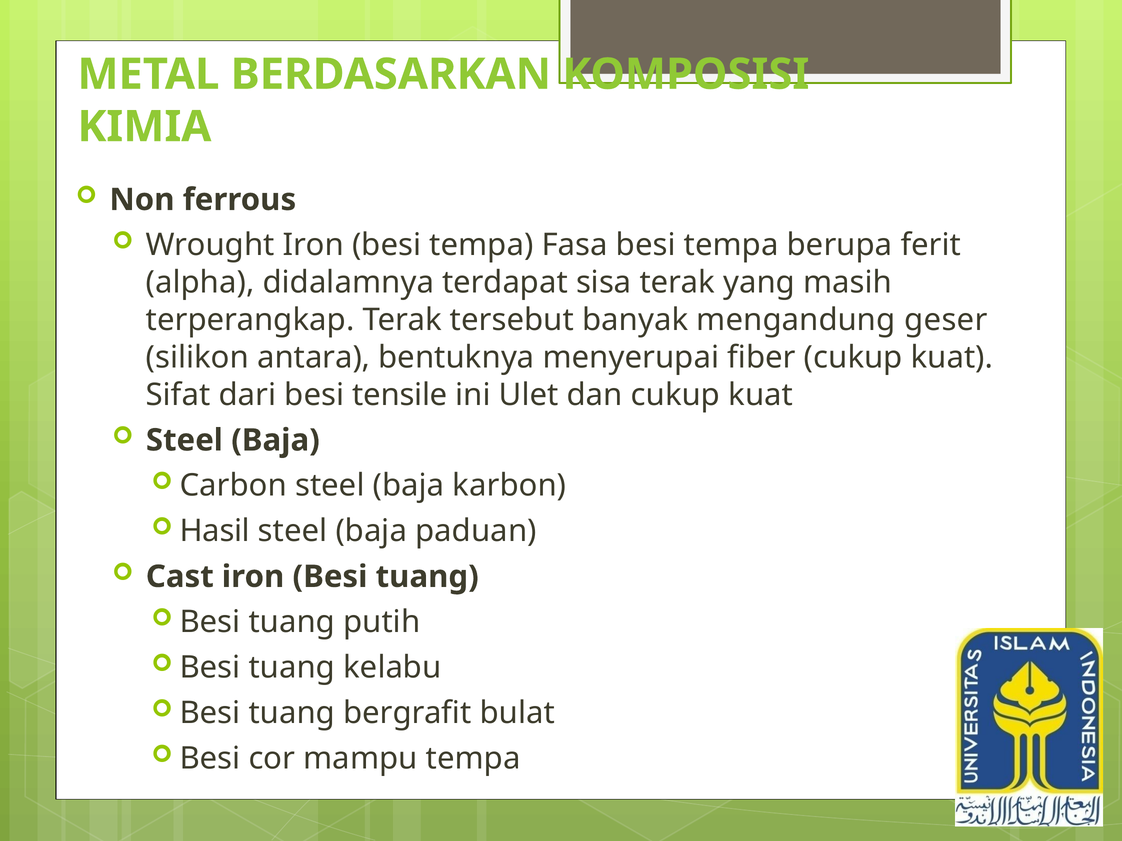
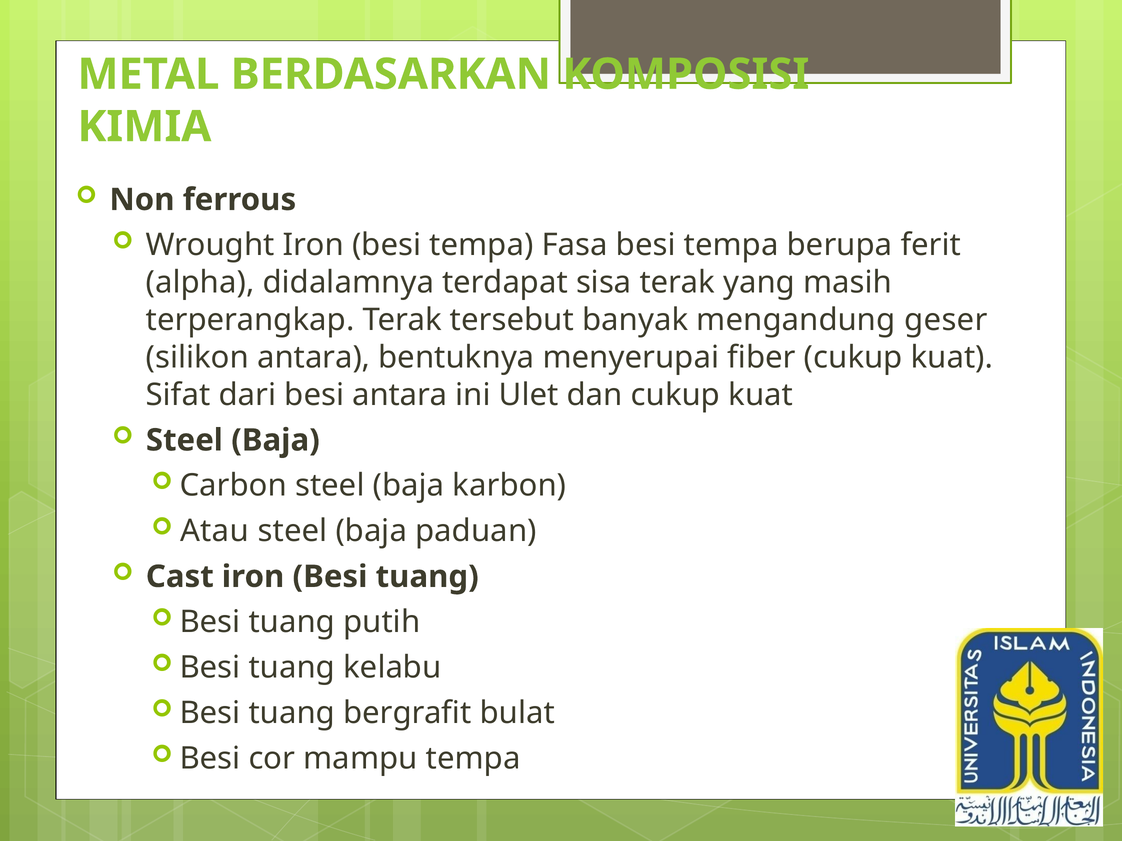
besi tensile: tensile -> antara
Hasil: Hasil -> Atau
